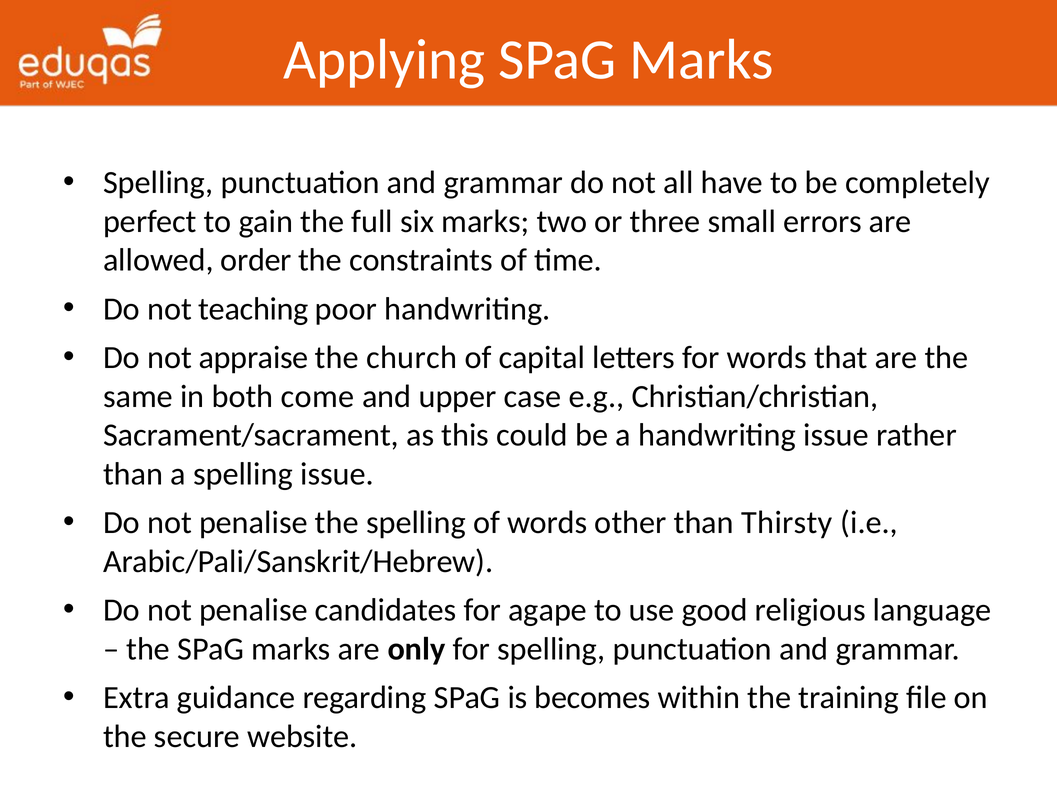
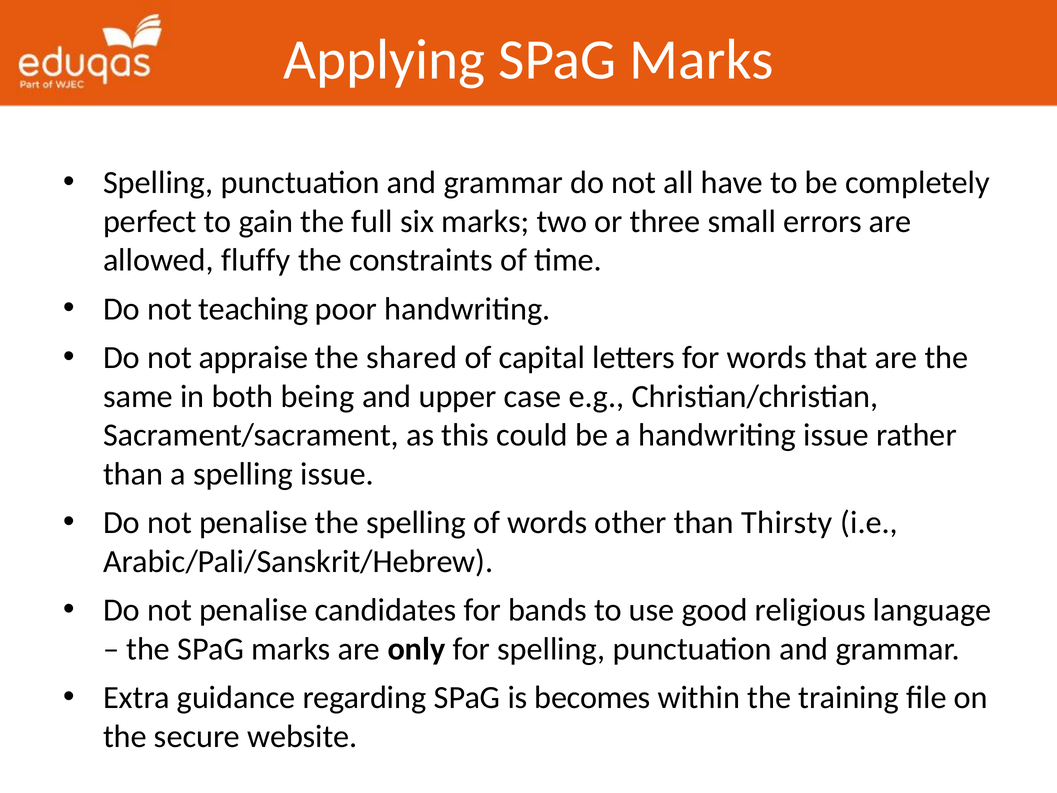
order: order -> fluffy
church: church -> shared
come: come -> being
agape: agape -> bands
